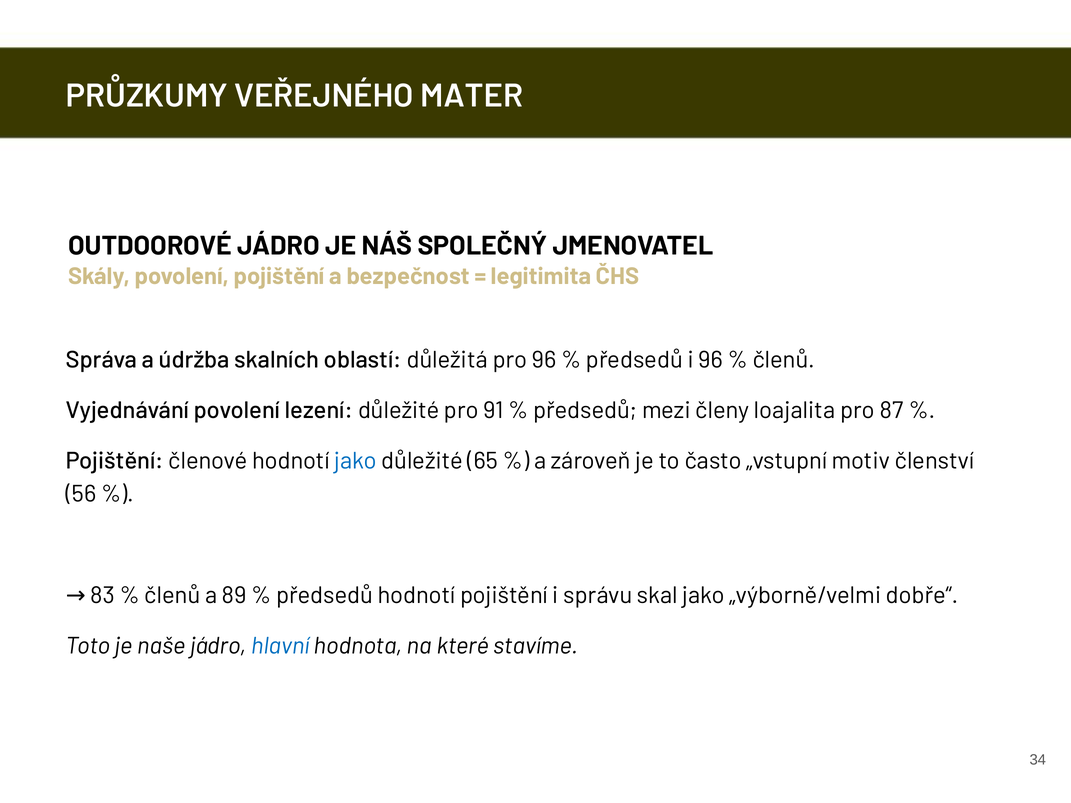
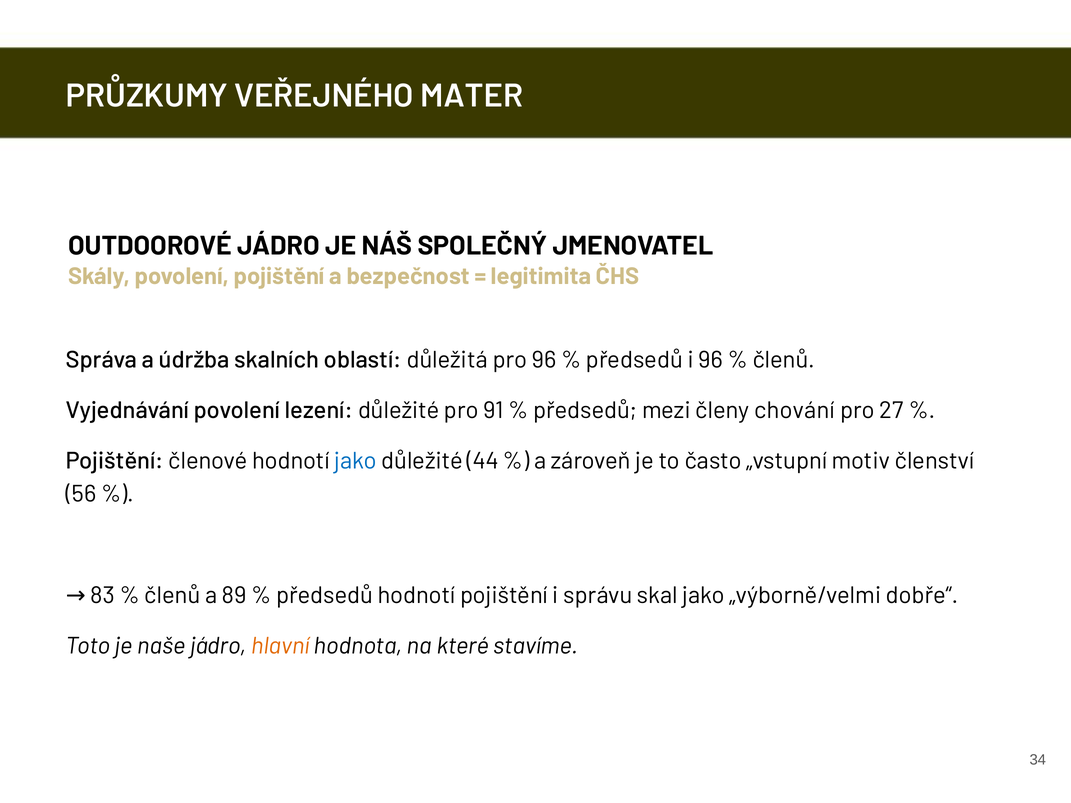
loajalita: loajalita -> chování
87: 87 -> 27
65: 65 -> 44
hlavní colour: blue -> orange
